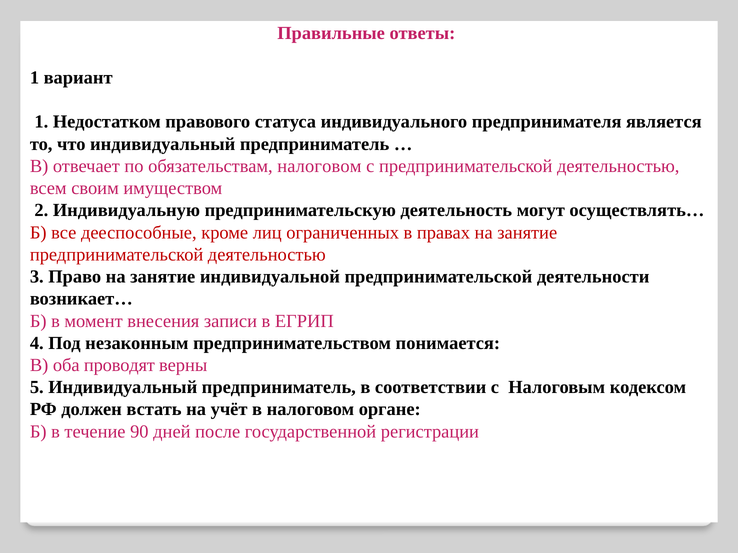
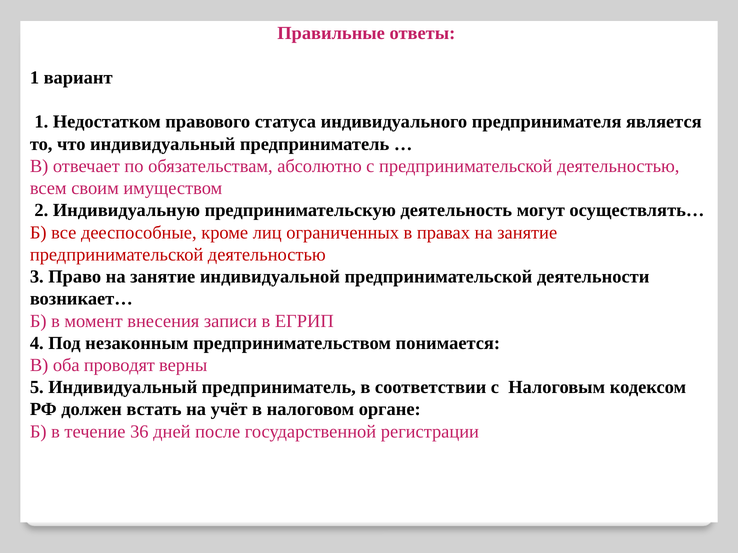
обязательствам налоговом: налоговом -> абсолютно
90: 90 -> 36
